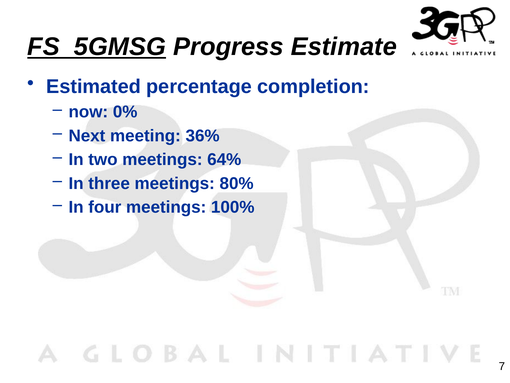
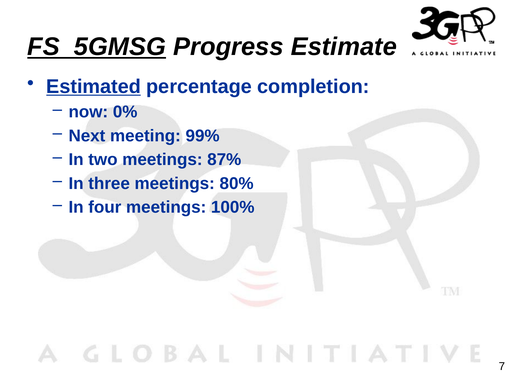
Estimated underline: none -> present
36%: 36% -> 99%
64%: 64% -> 87%
